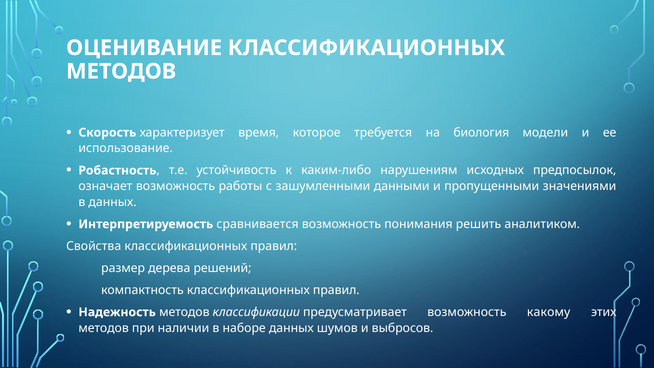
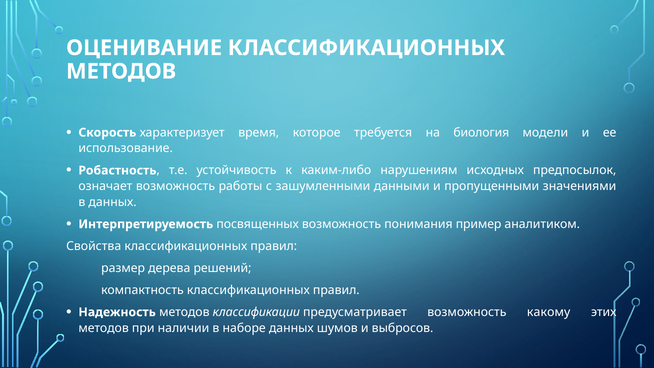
сравнивается: сравнивается -> посвященных
решить: решить -> пример
